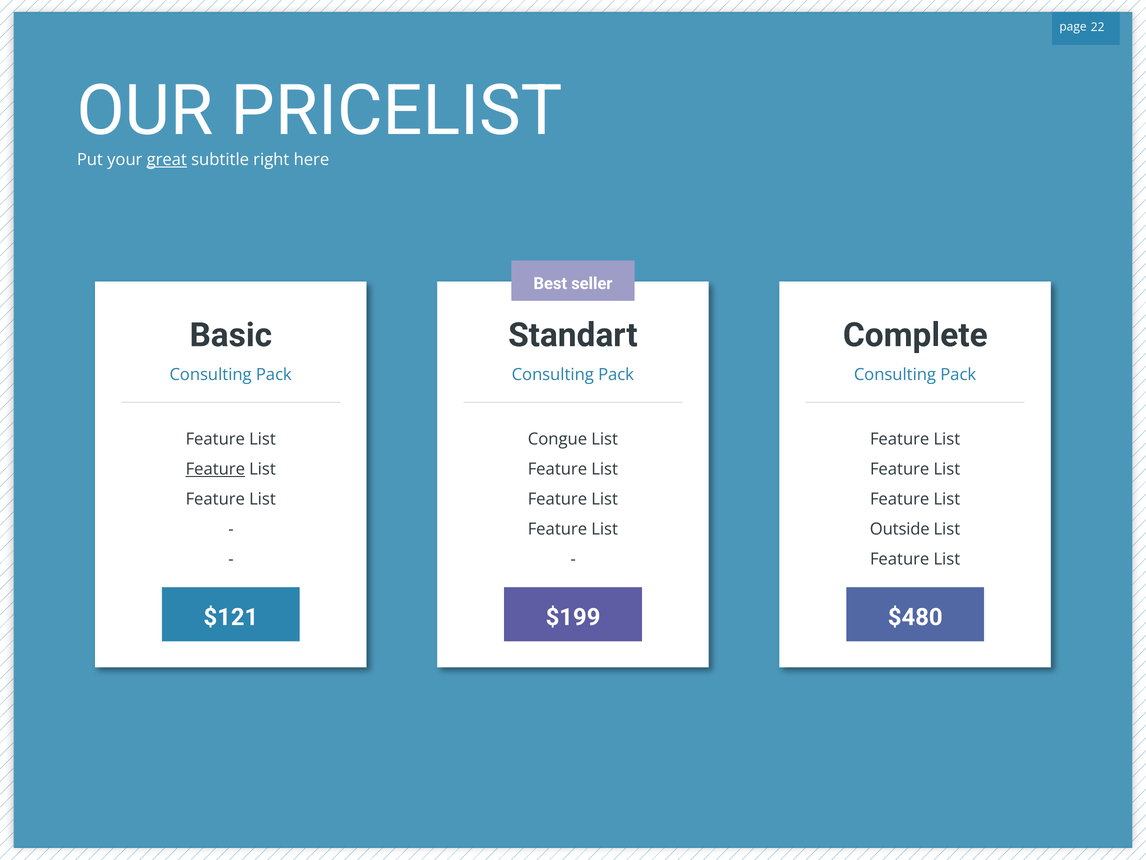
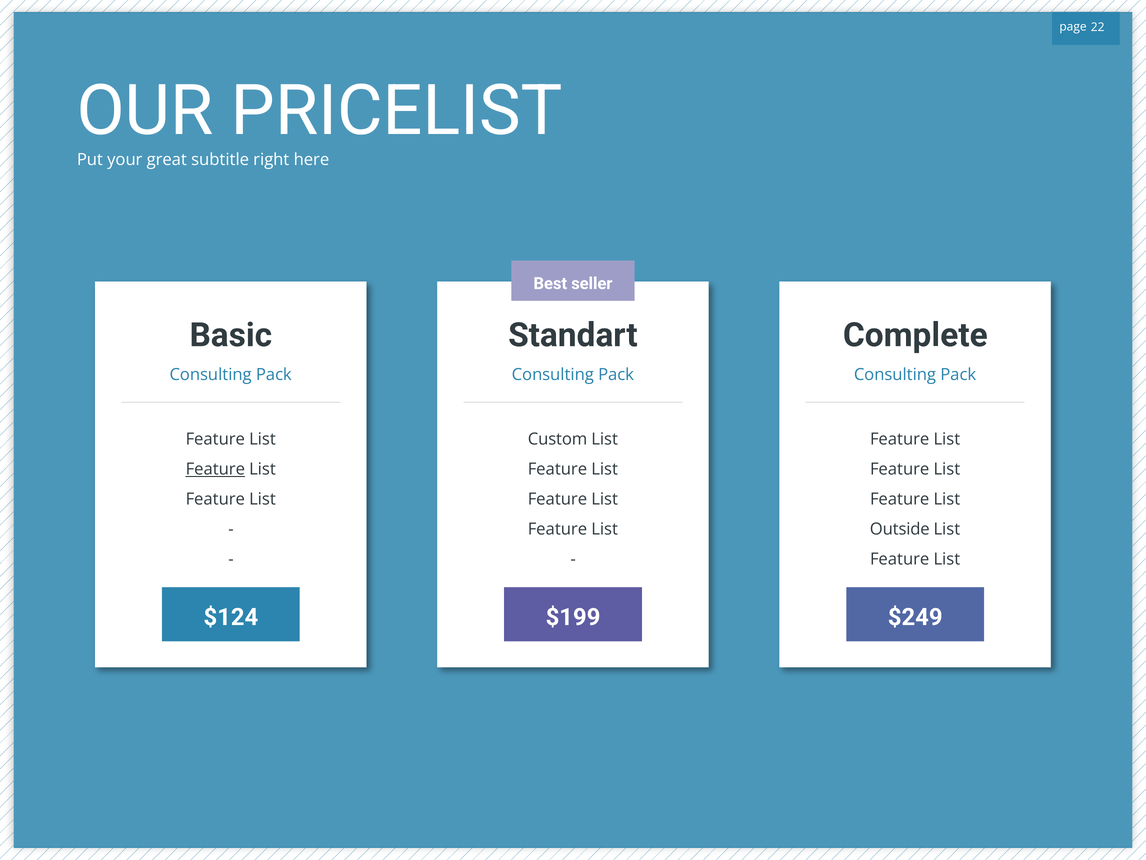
great underline: present -> none
Congue: Congue -> Custom
$121: $121 -> $124
$480: $480 -> $249
